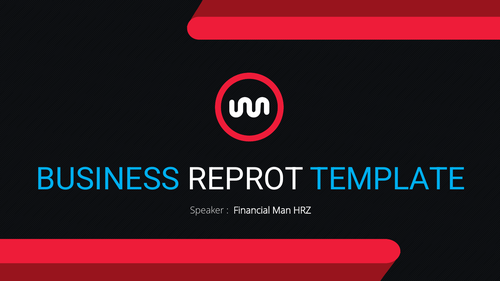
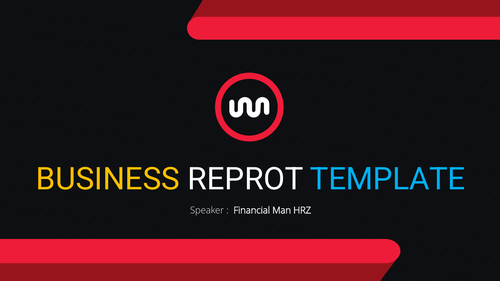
BUSINESS colour: light blue -> yellow
